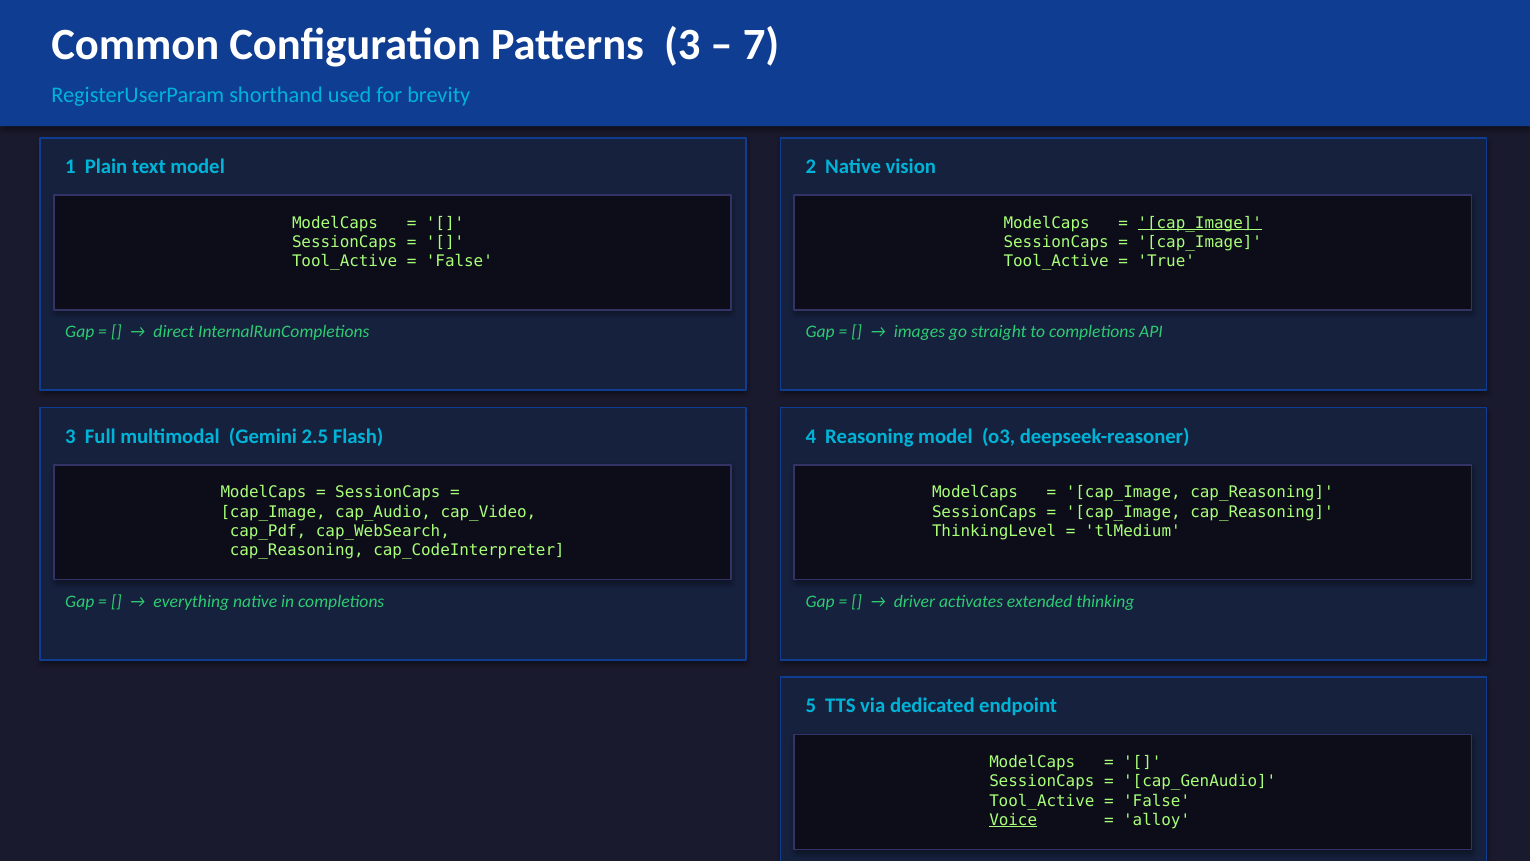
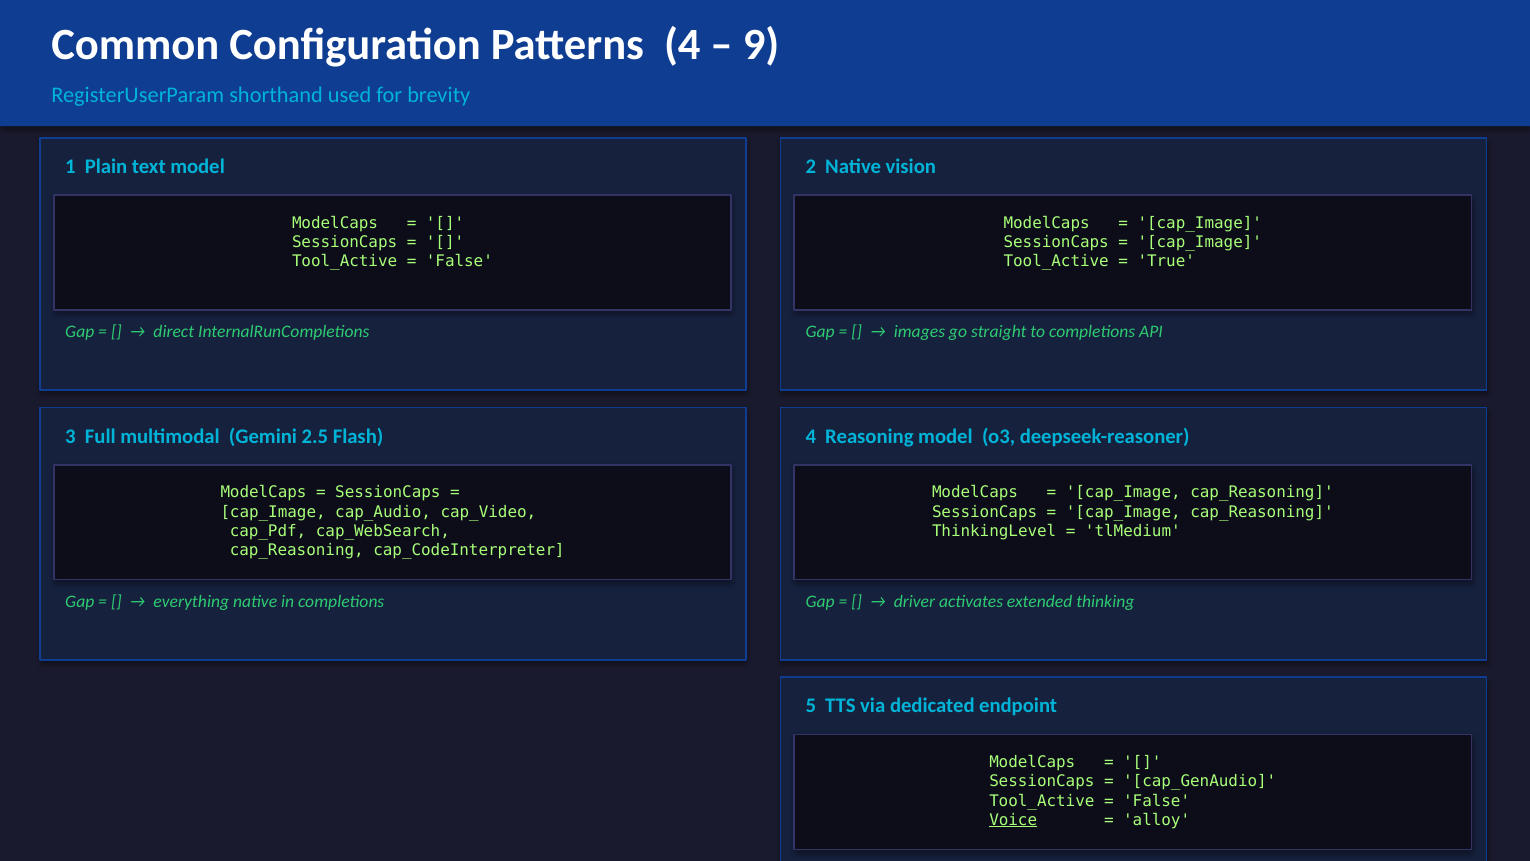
Patterns 3: 3 -> 4
7: 7 -> 9
cap_Image at (1200, 223) underline: present -> none
